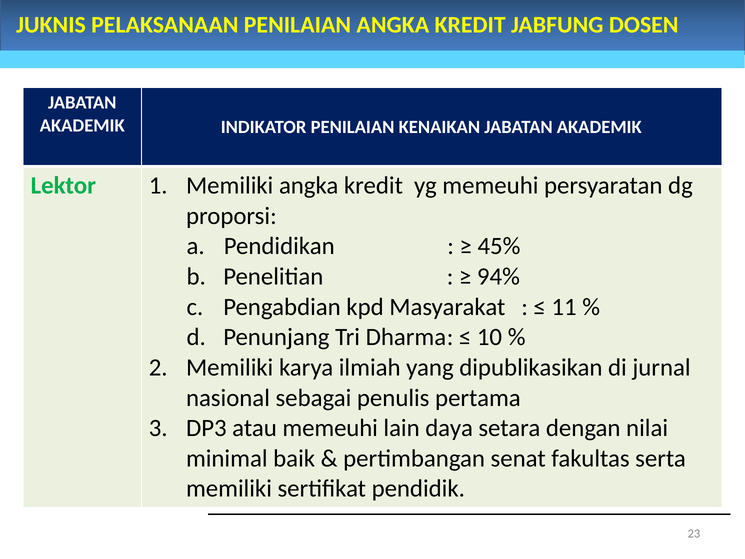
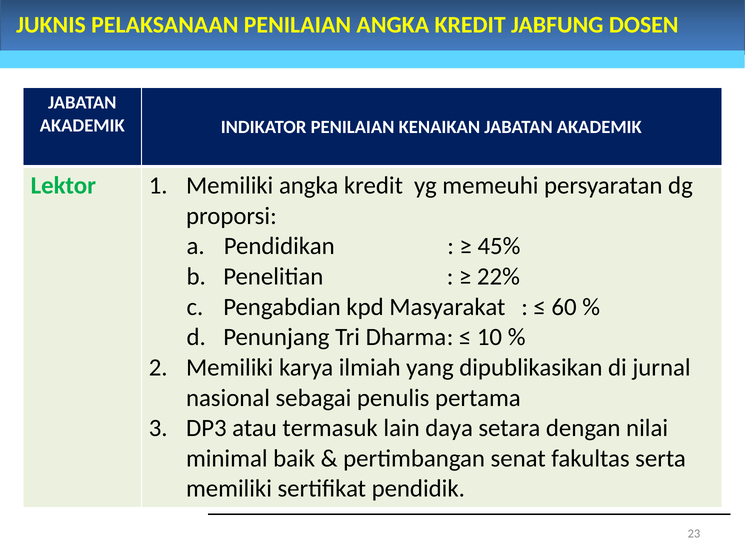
94%: 94% -> 22%
11: 11 -> 60
atau memeuhi: memeuhi -> termasuk
